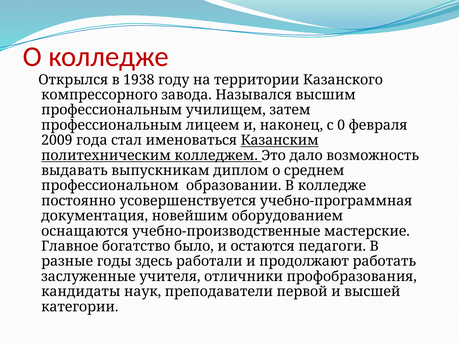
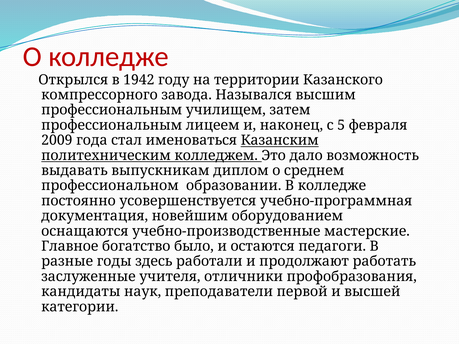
1938: 1938 -> 1942
0: 0 -> 5
